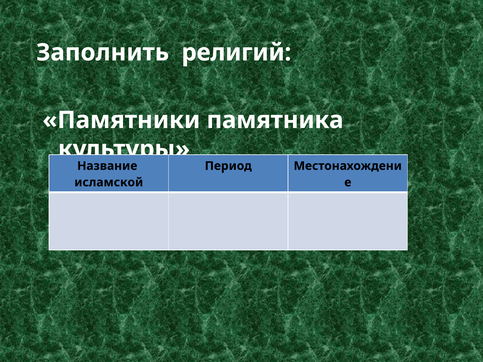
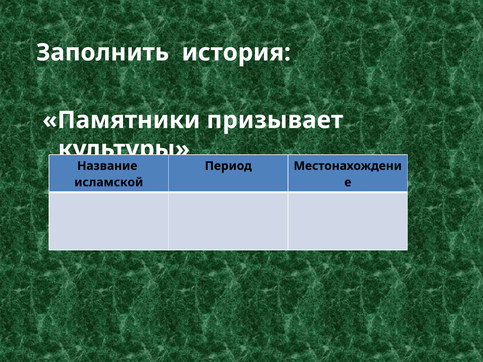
религий: религий -> история
памятника: памятника -> призывает
